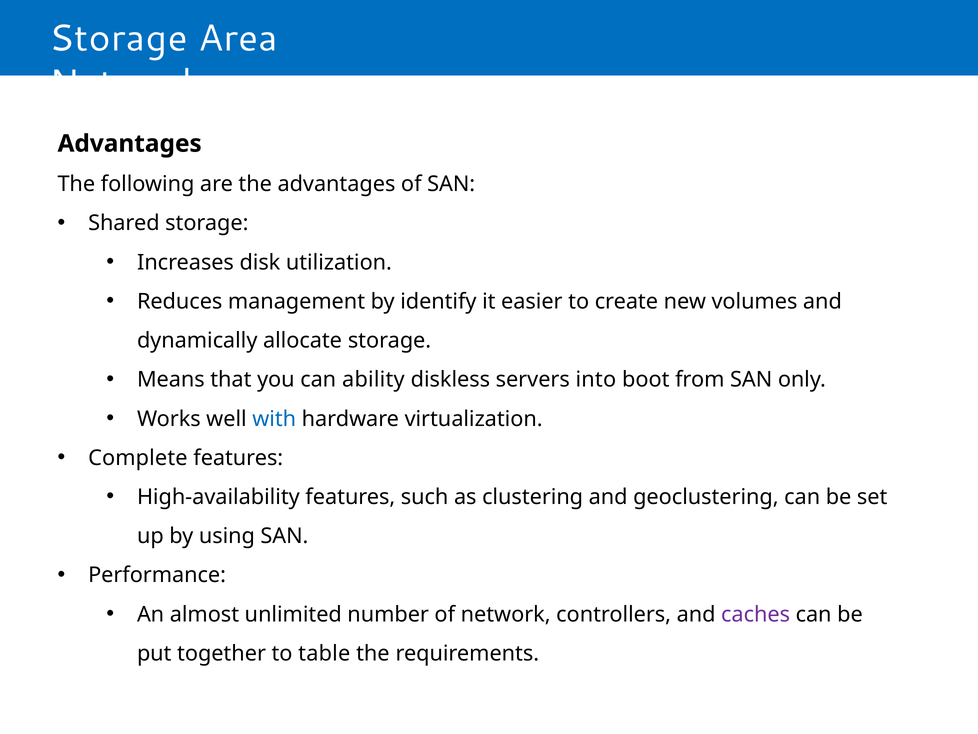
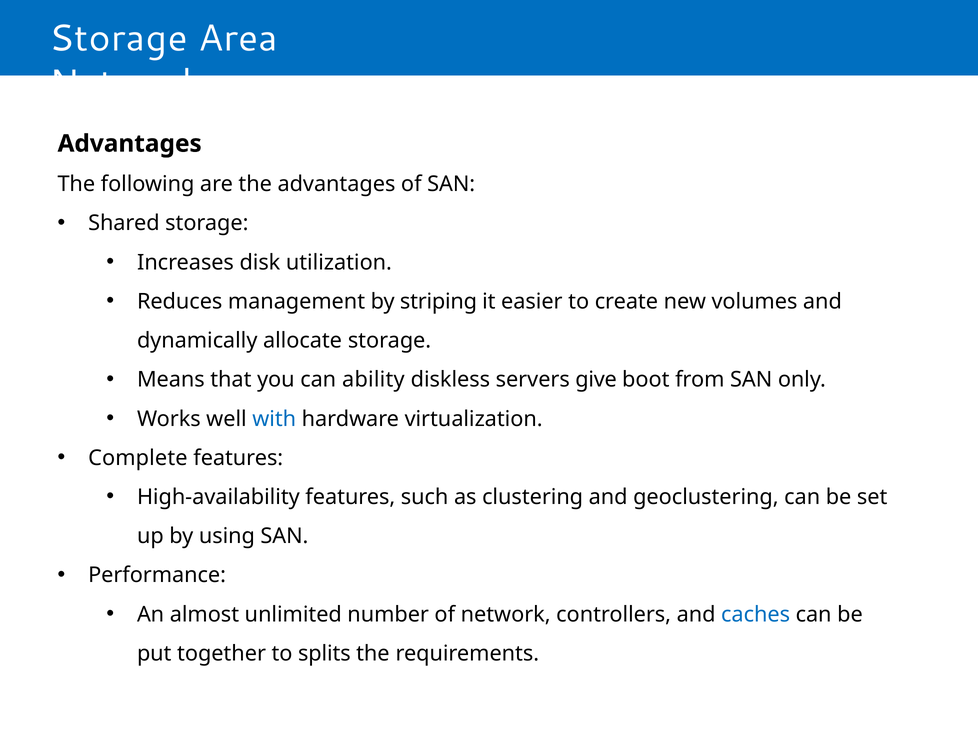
identify: identify -> striping
into: into -> give
caches colour: purple -> blue
table: table -> splits
